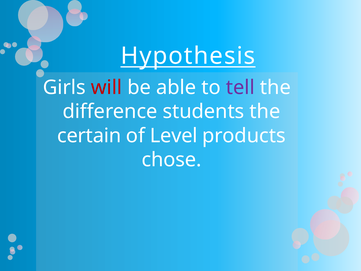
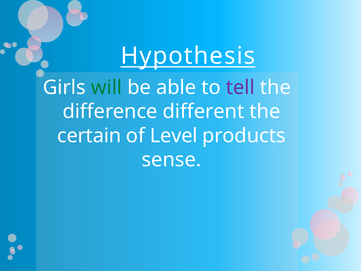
will colour: red -> green
students: students -> different
chose: chose -> sense
